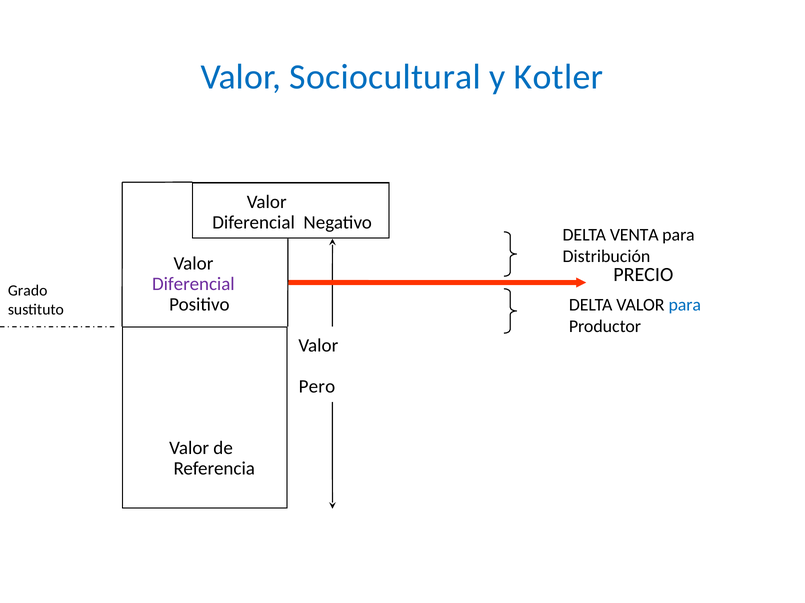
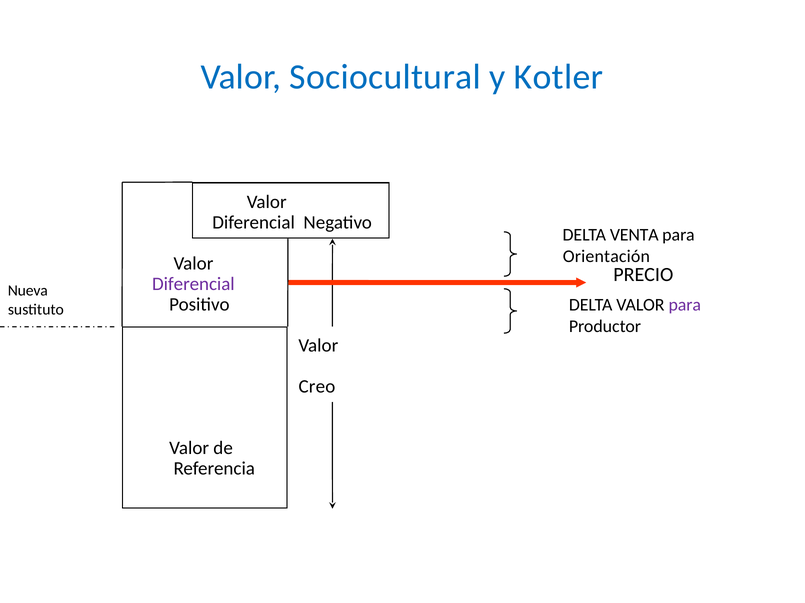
Distribución: Distribución -> Orientación
Grado: Grado -> Nueva
para at (685, 305) colour: blue -> purple
Pero: Pero -> Creo
